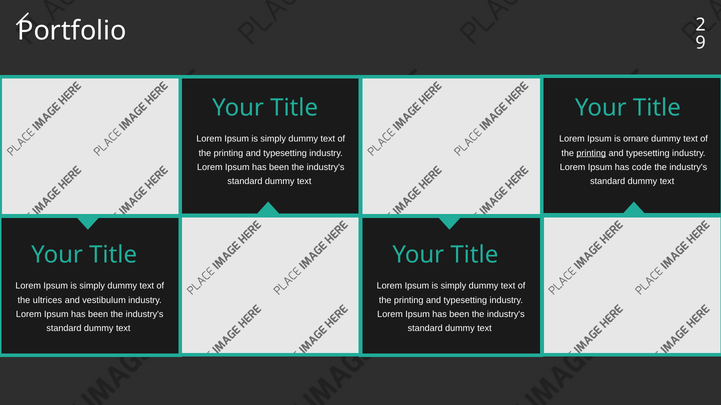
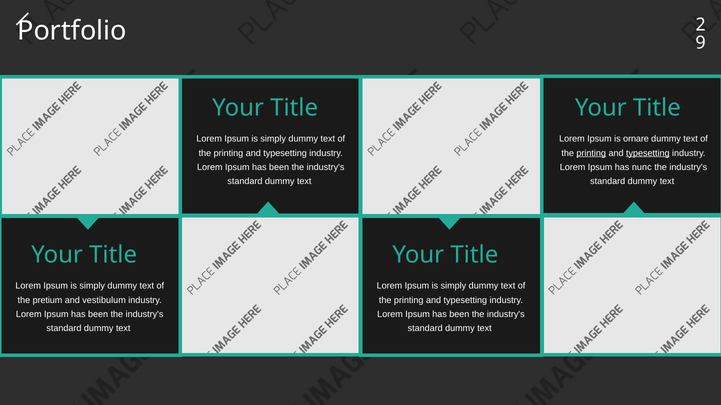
typesetting at (648, 153) underline: none -> present
code: code -> nunc
ultrices: ultrices -> pretium
